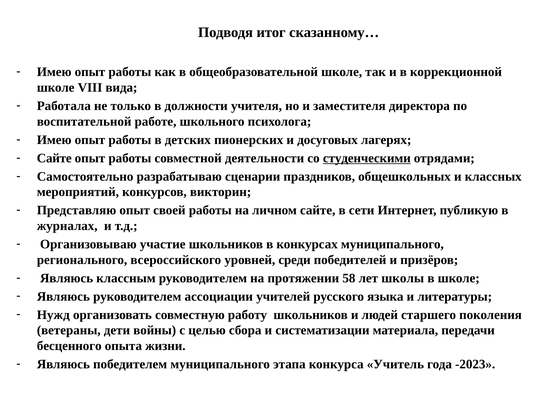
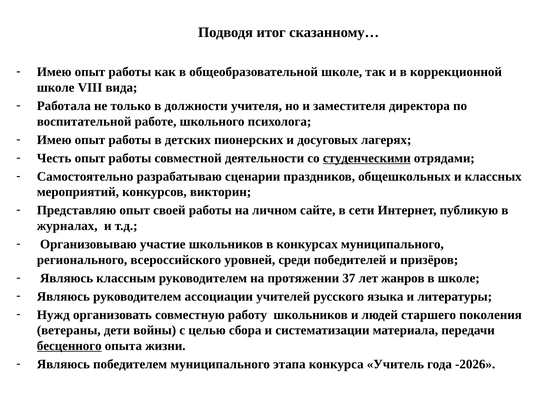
Сайте at (54, 158): Сайте -> Честь
58: 58 -> 37
школы: школы -> жанров
бесценного underline: none -> present
-2023: -2023 -> -2026
